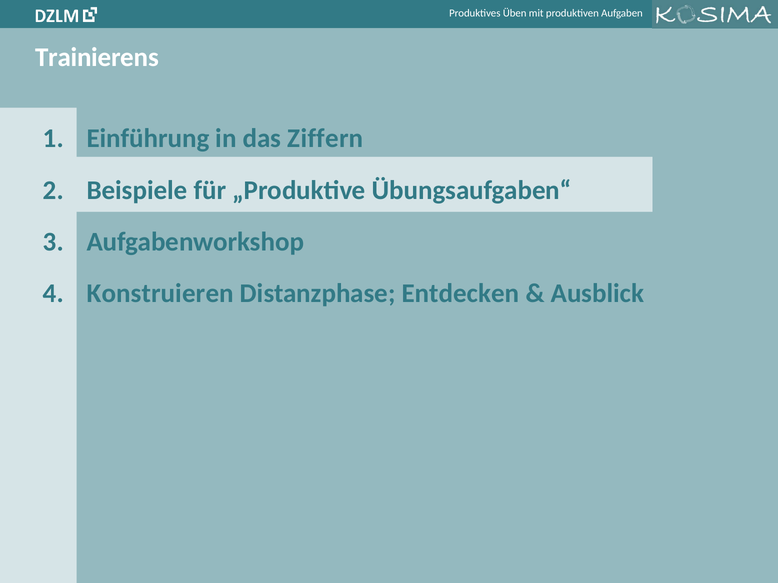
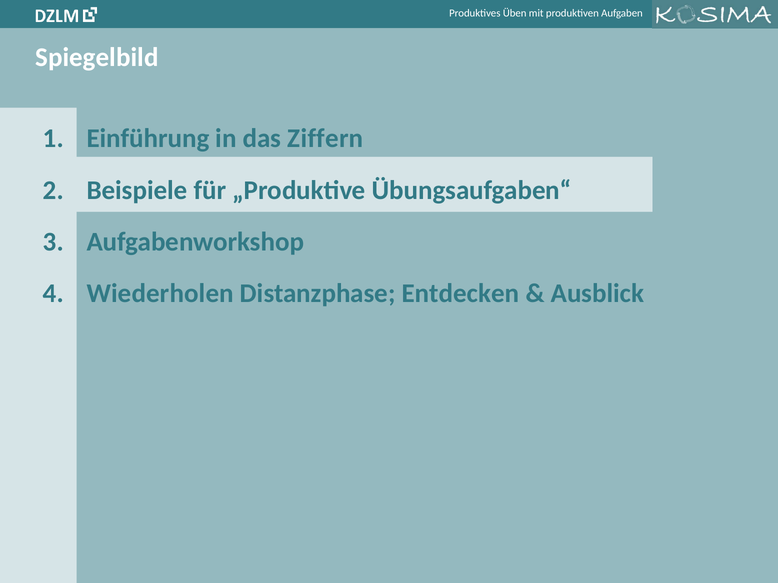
Trainierens: Trainierens -> Spiegelbild
Konstruieren: Konstruieren -> Wiederholen
